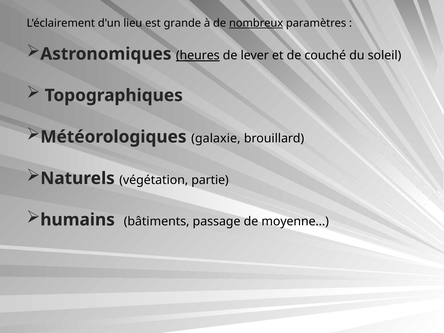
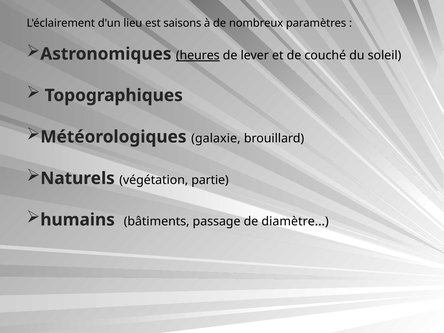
grande: grande -> saisons
nombreux underline: present -> none
moyenne: moyenne -> diamètre
